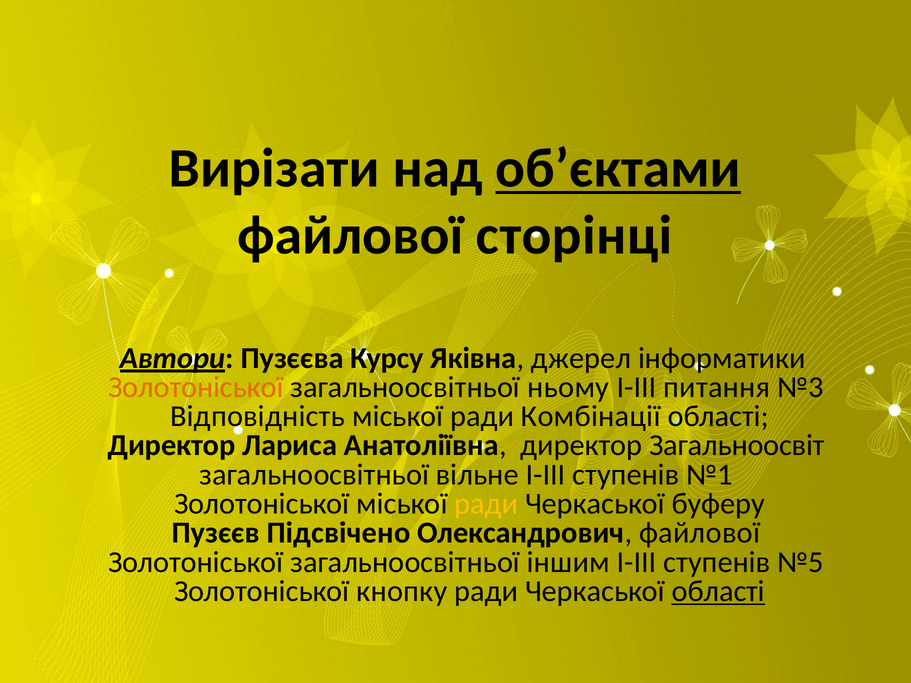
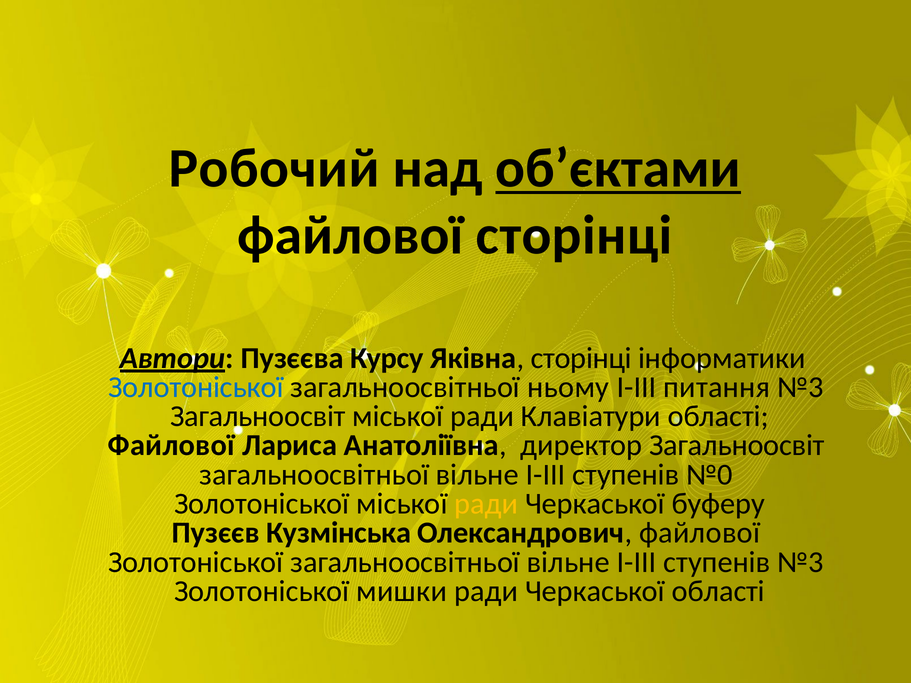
Вирізати: Вирізати -> Робочий
Яківна джерел: джерел -> сторінці
Золотоніської at (196, 387) colour: orange -> blue
Відповідність at (258, 416): Відповідність -> Загальноосвіт
Комбінації: Комбінації -> Клавіатури
Директор at (172, 446): Директор -> Файлової
№1: №1 -> №0
Підсвічено: Підсвічено -> Кузмінська
Золотоніської загальноосвітньої іншим: іншим -> вільне
ступенів №5: №5 -> №3
кнопку: кнопку -> мишки
області at (718, 591) underline: present -> none
